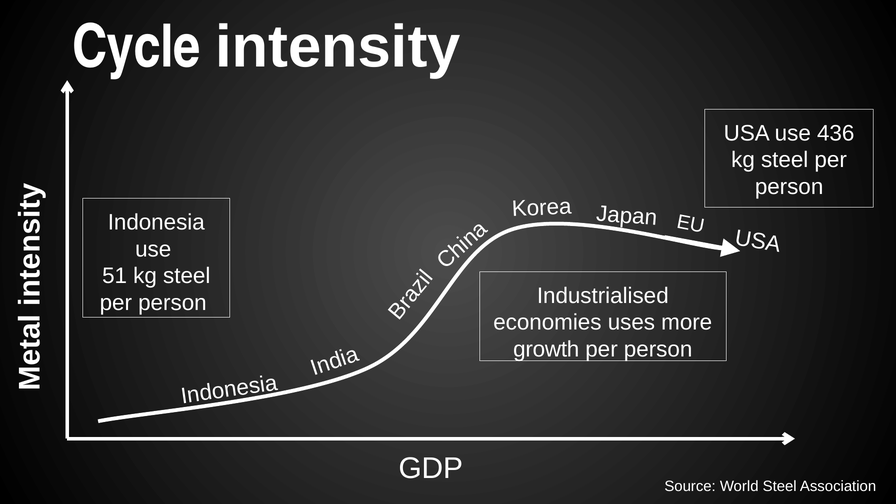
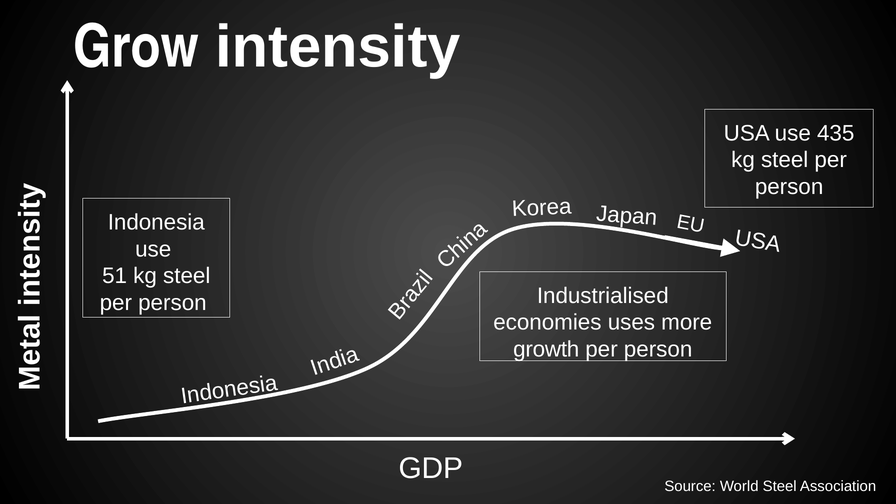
Cycle: Cycle -> Grow
436: 436 -> 435
